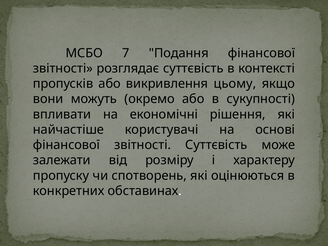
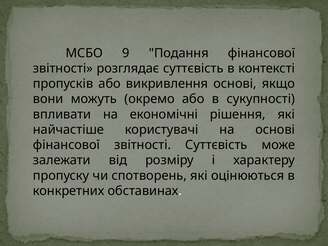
7: 7 -> 9
викривлення цьому: цьому -> основі
